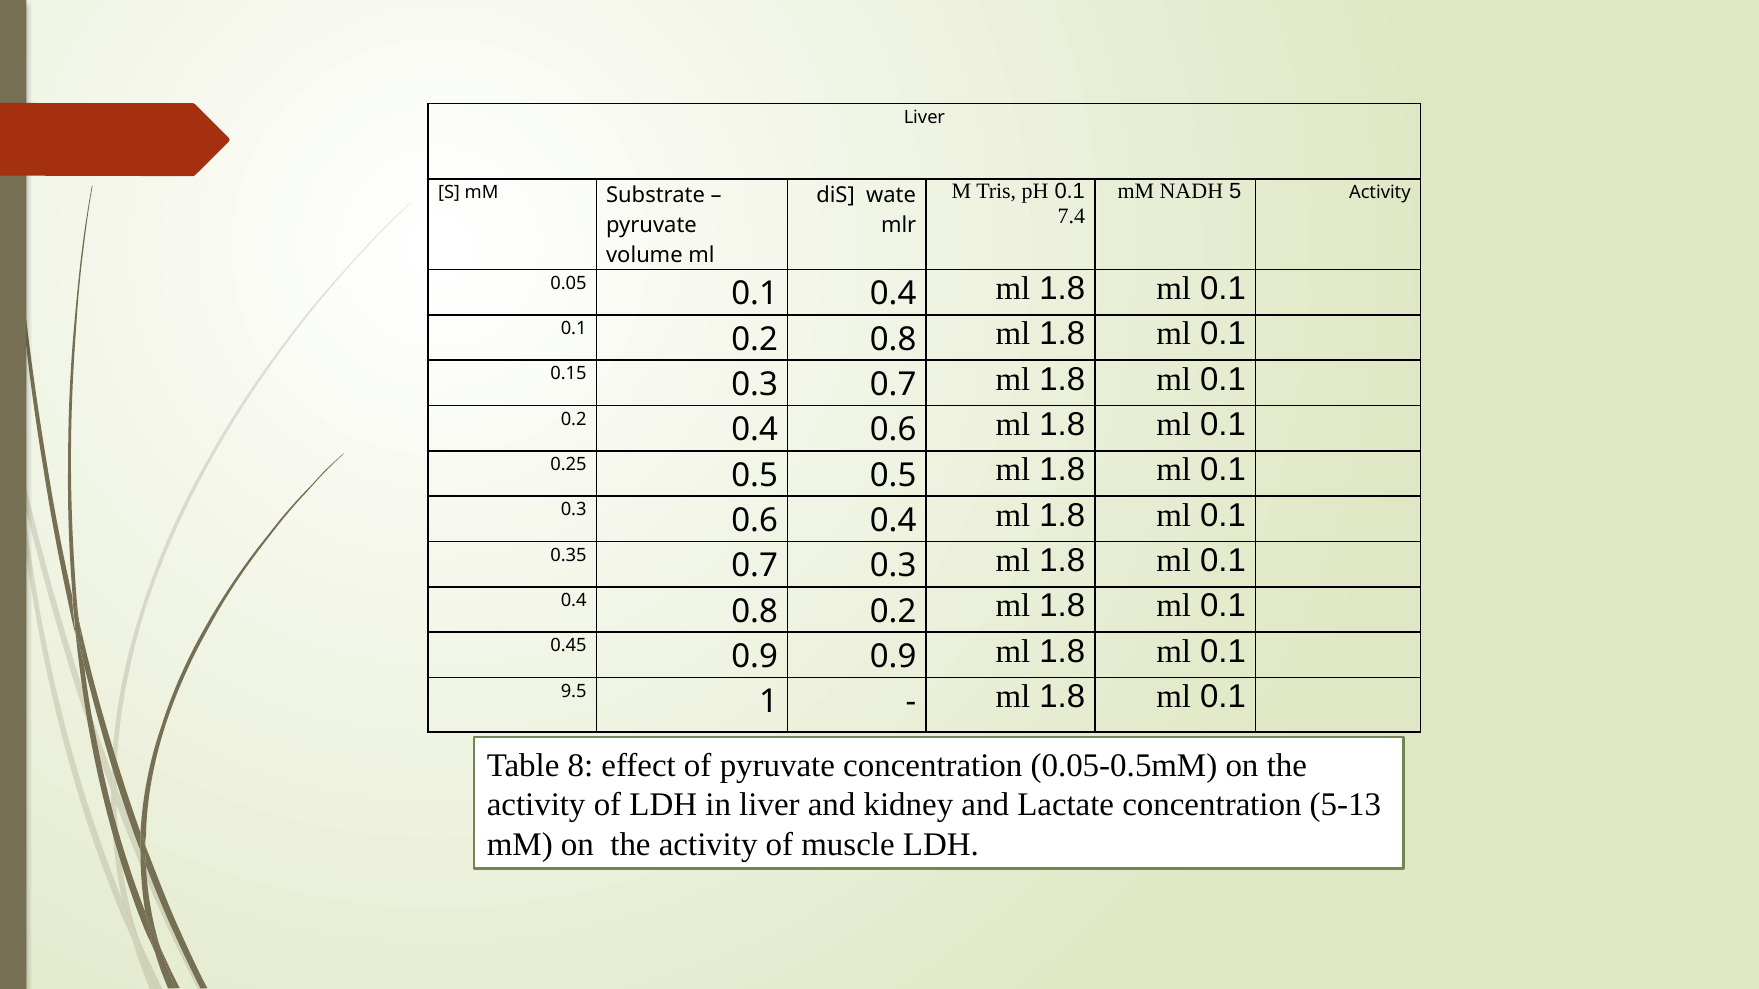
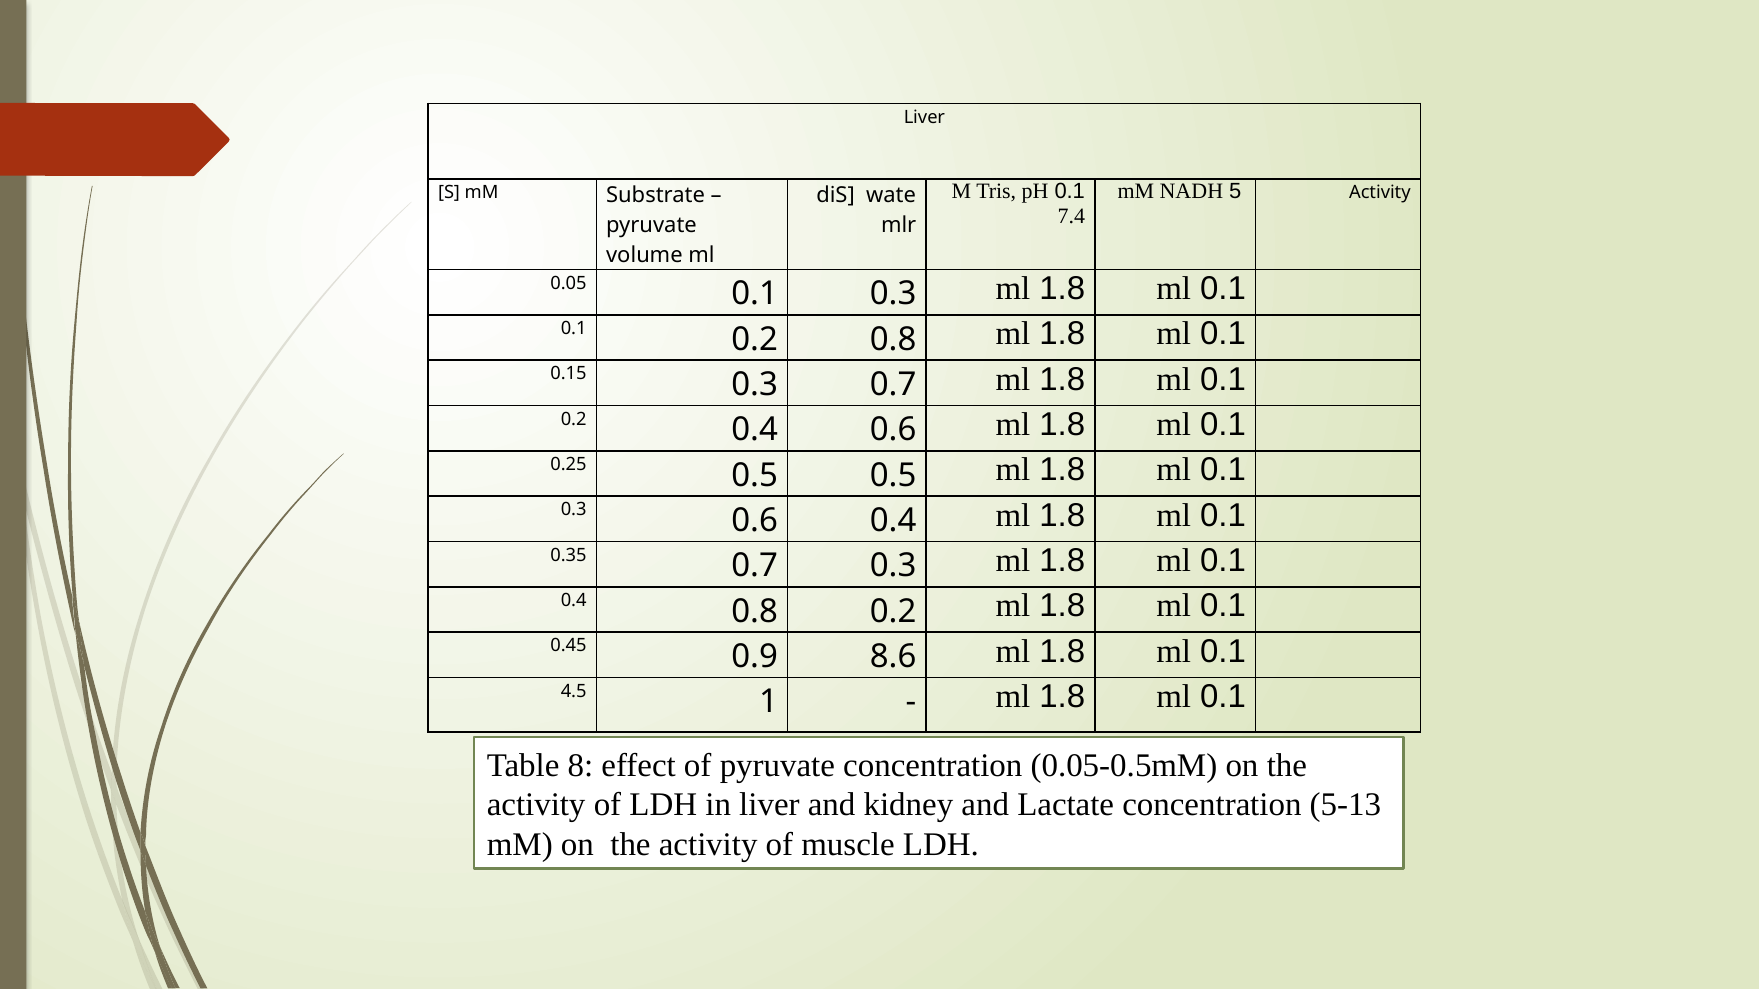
0.1 0.4: 0.4 -> 0.3
0.9 0.9: 0.9 -> 8.6
9.5: 9.5 -> 4.5
